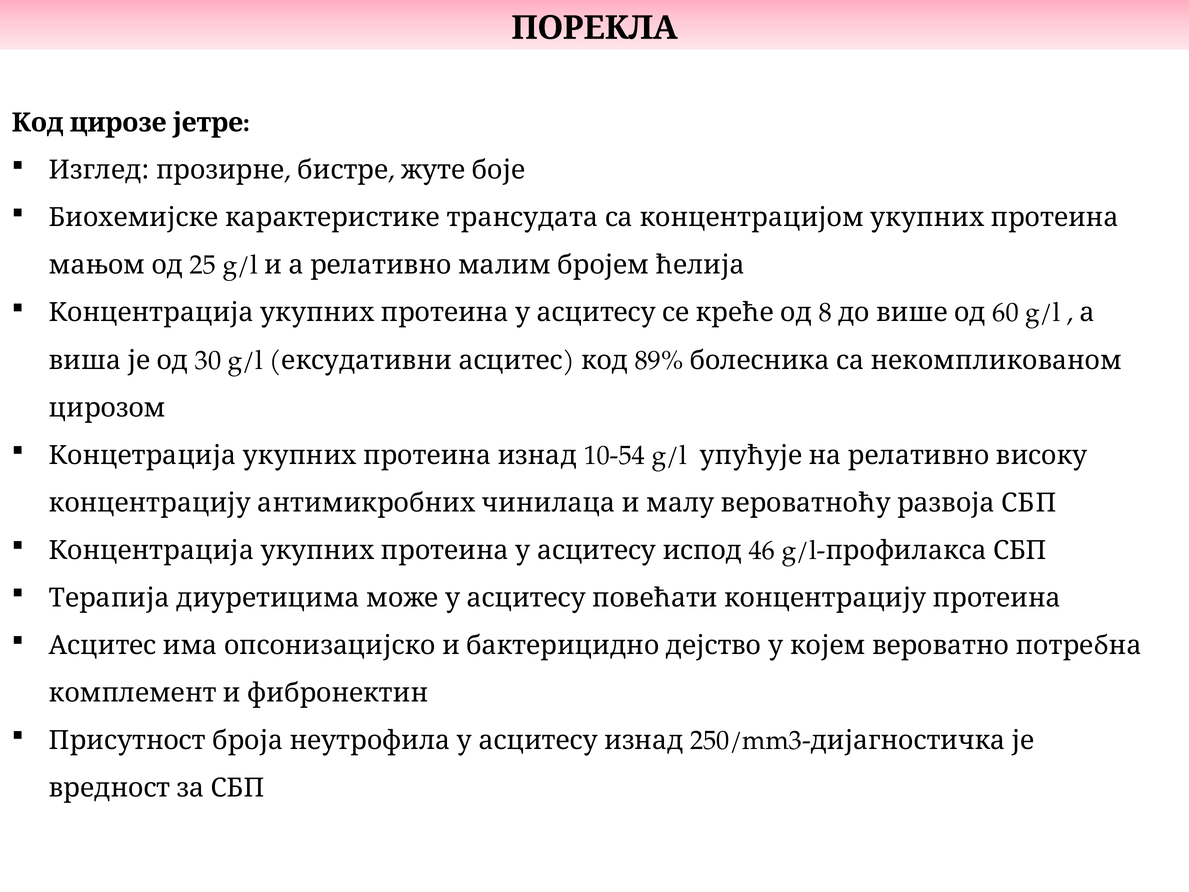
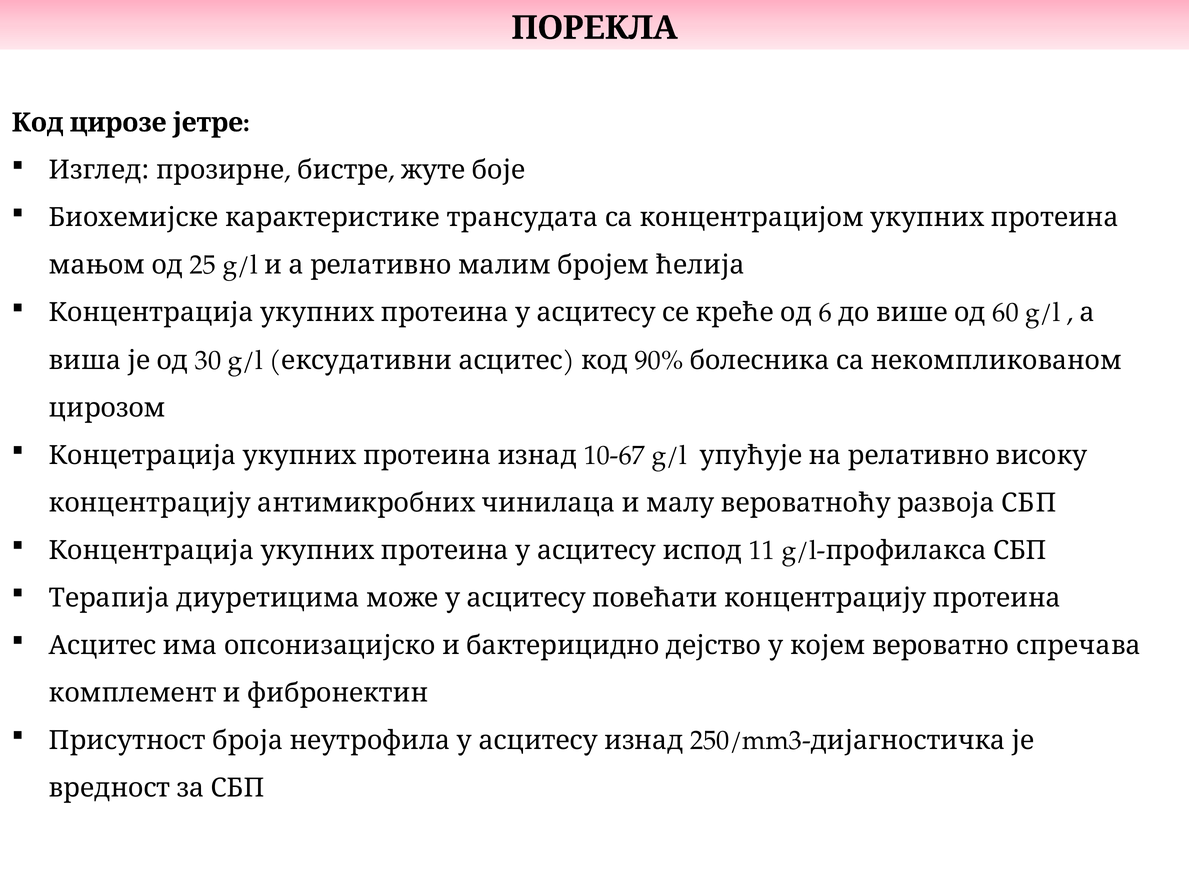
8: 8 -> 6
89%: 89% -> 90%
10-54: 10-54 -> 10-67
46: 46 -> 11
потребна: потребна -> спречава
